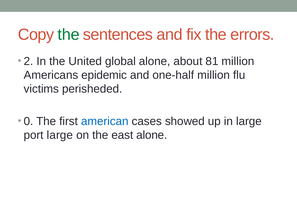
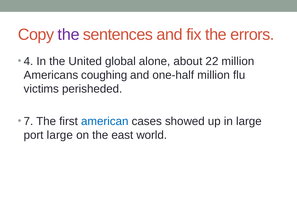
the at (69, 35) colour: green -> purple
2: 2 -> 4
81: 81 -> 22
epidemic: epidemic -> coughing
0: 0 -> 7
east alone: alone -> world
